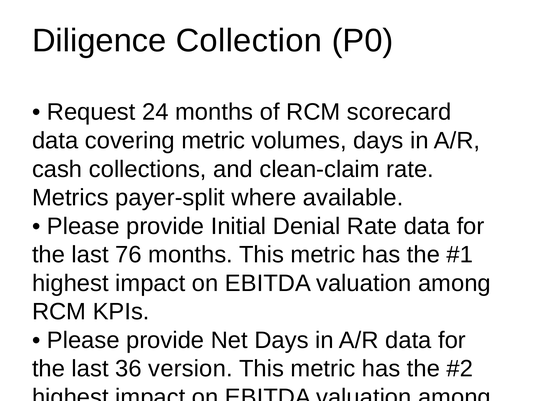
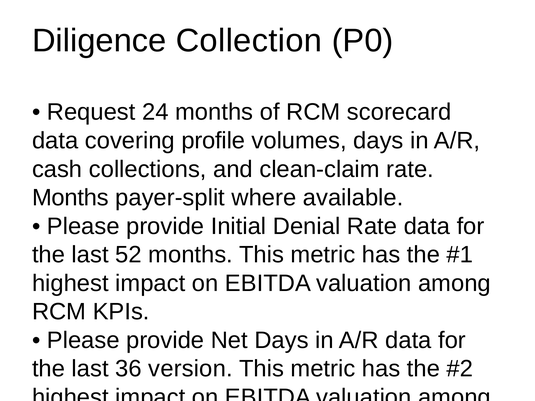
covering metric: metric -> profile
Metrics at (70, 198): Metrics -> Months
76: 76 -> 52
